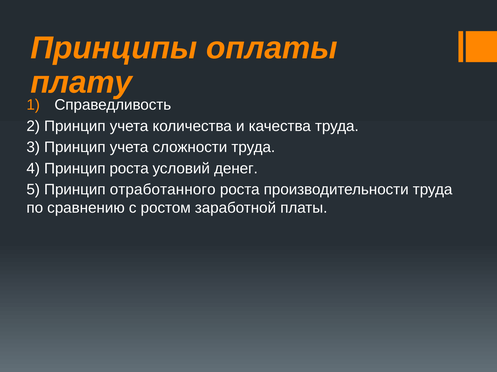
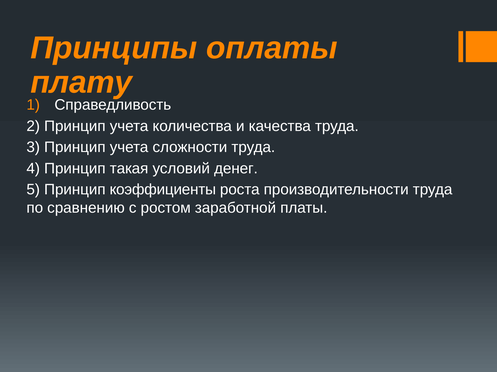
Принцип роста: роста -> такая
отработанного: отработанного -> коэффициенты
